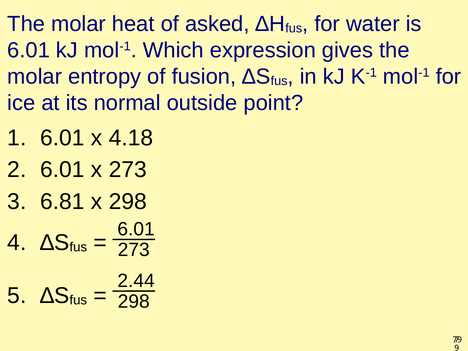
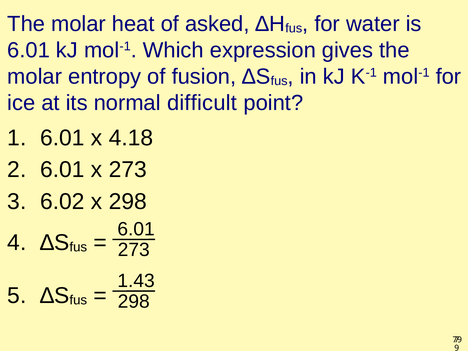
outside: outside -> difficult
6.81: 6.81 -> 6.02
2.44: 2.44 -> 1.43
